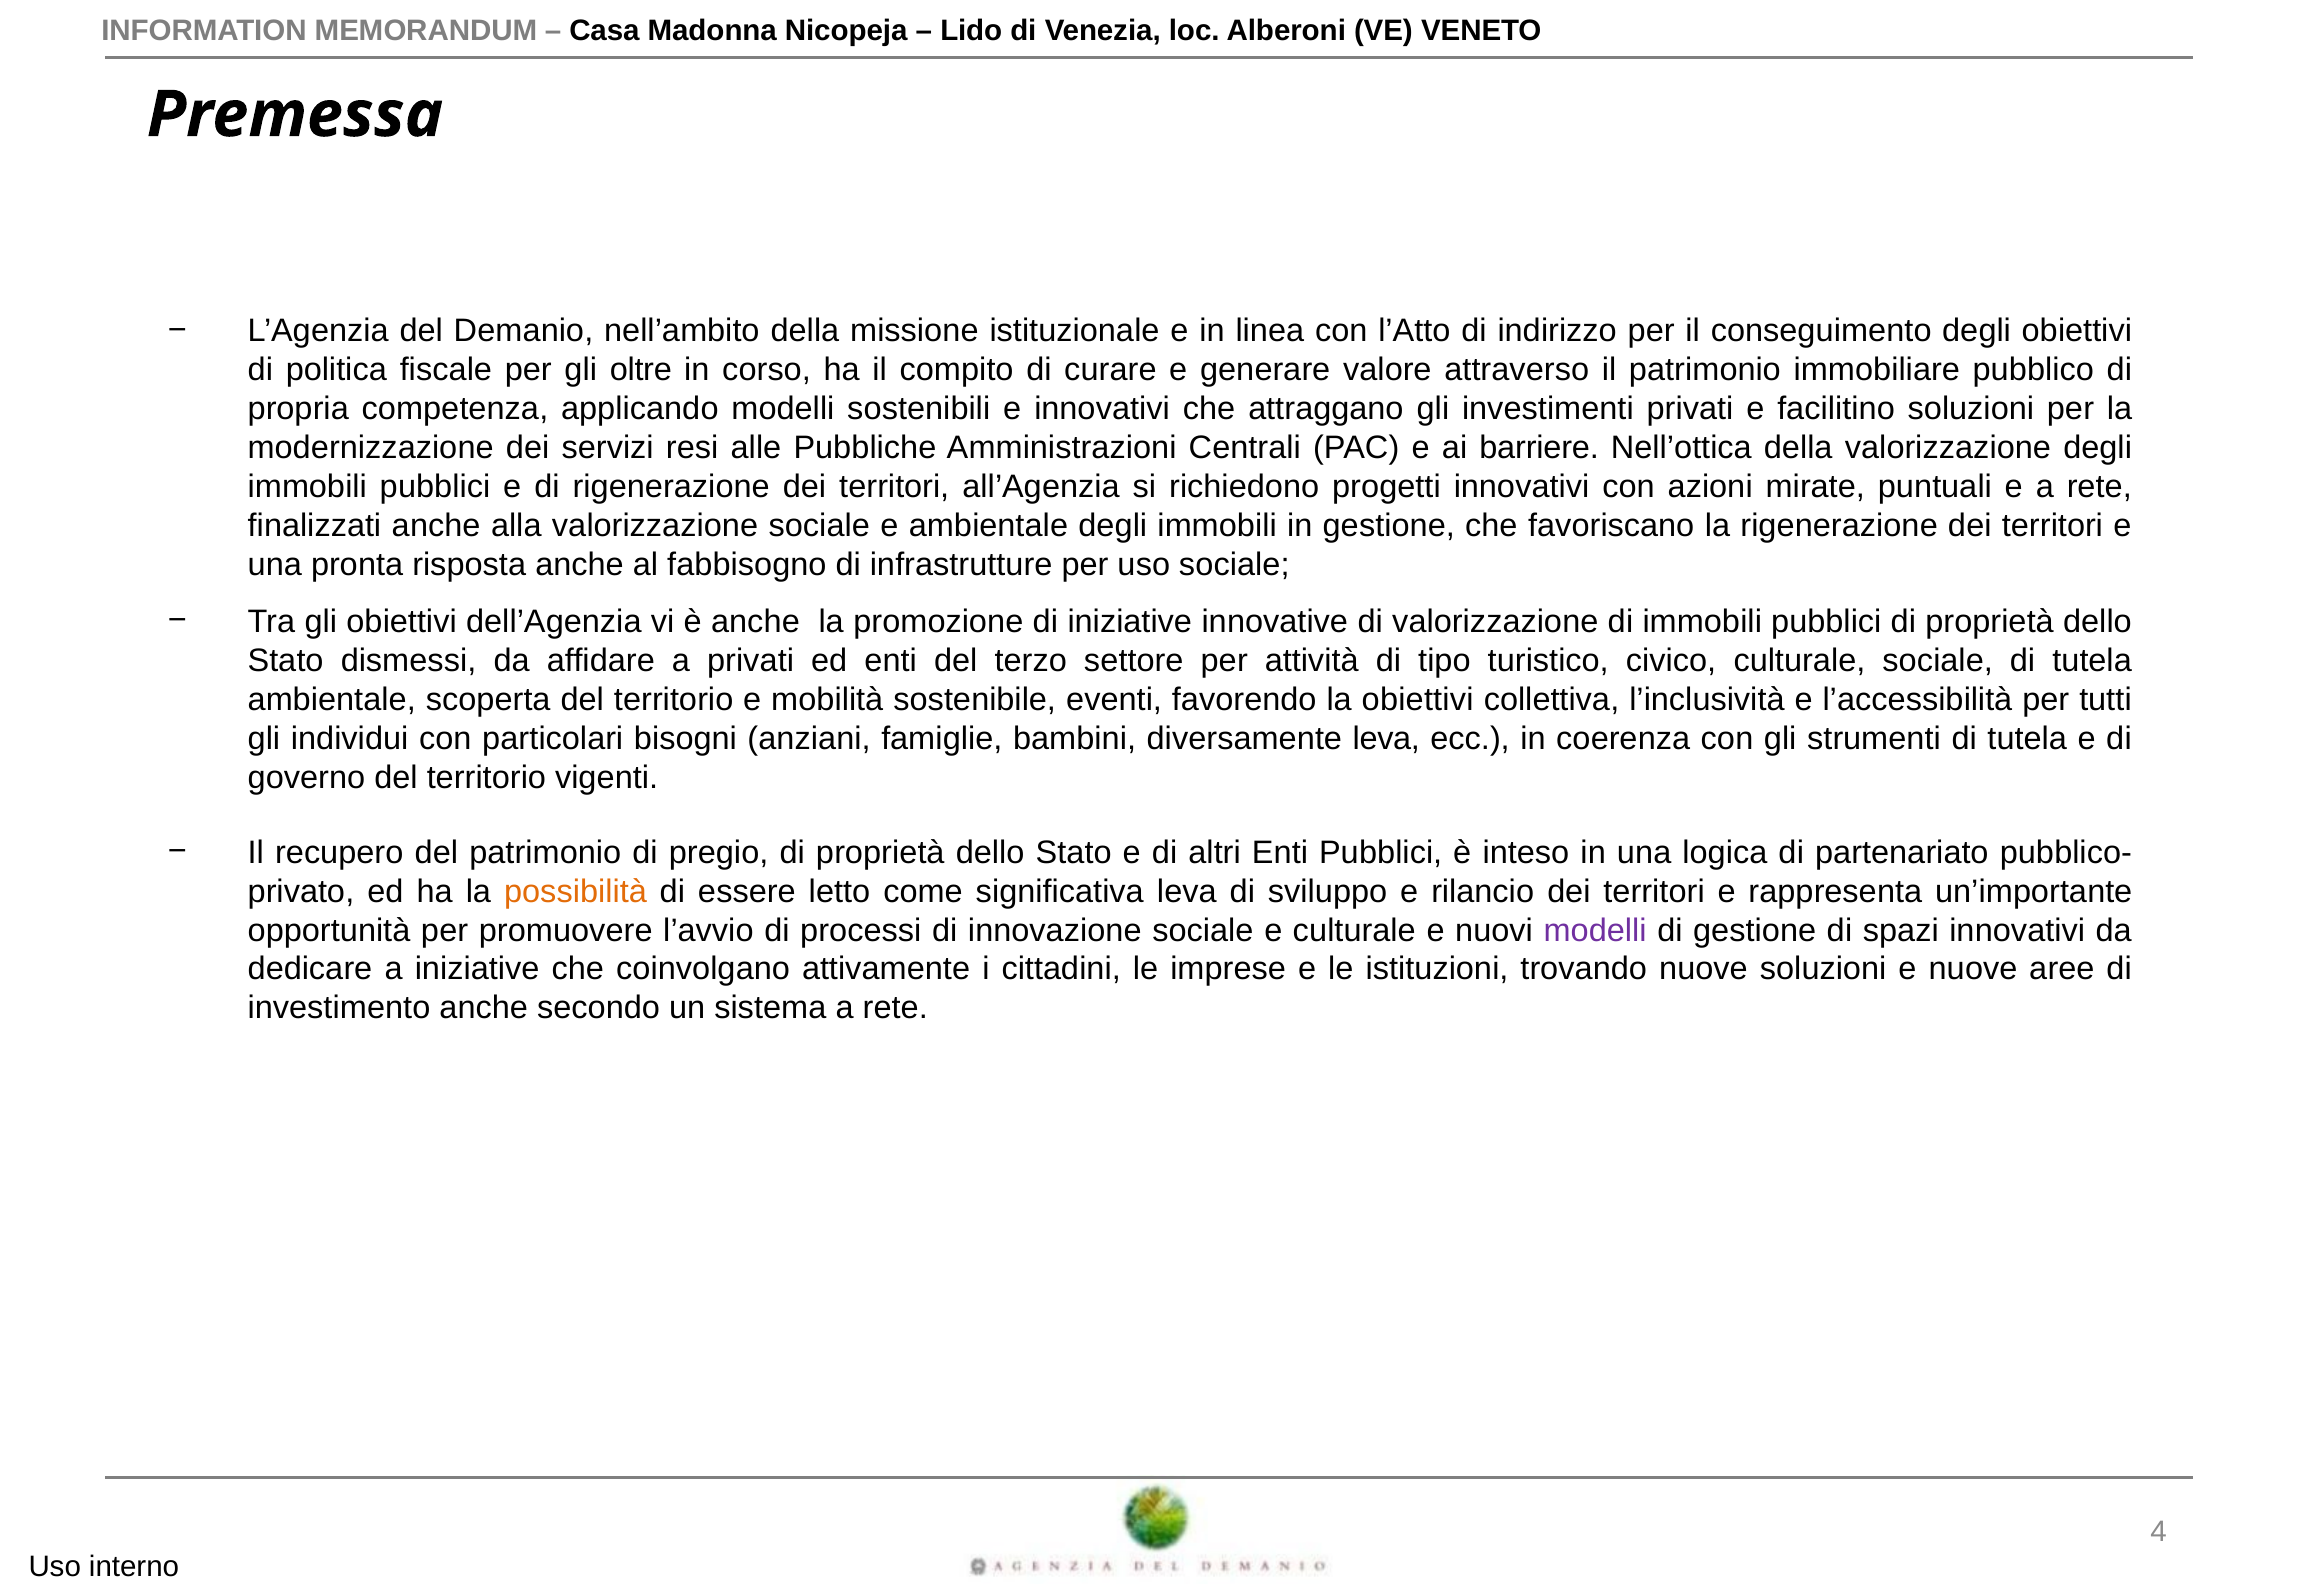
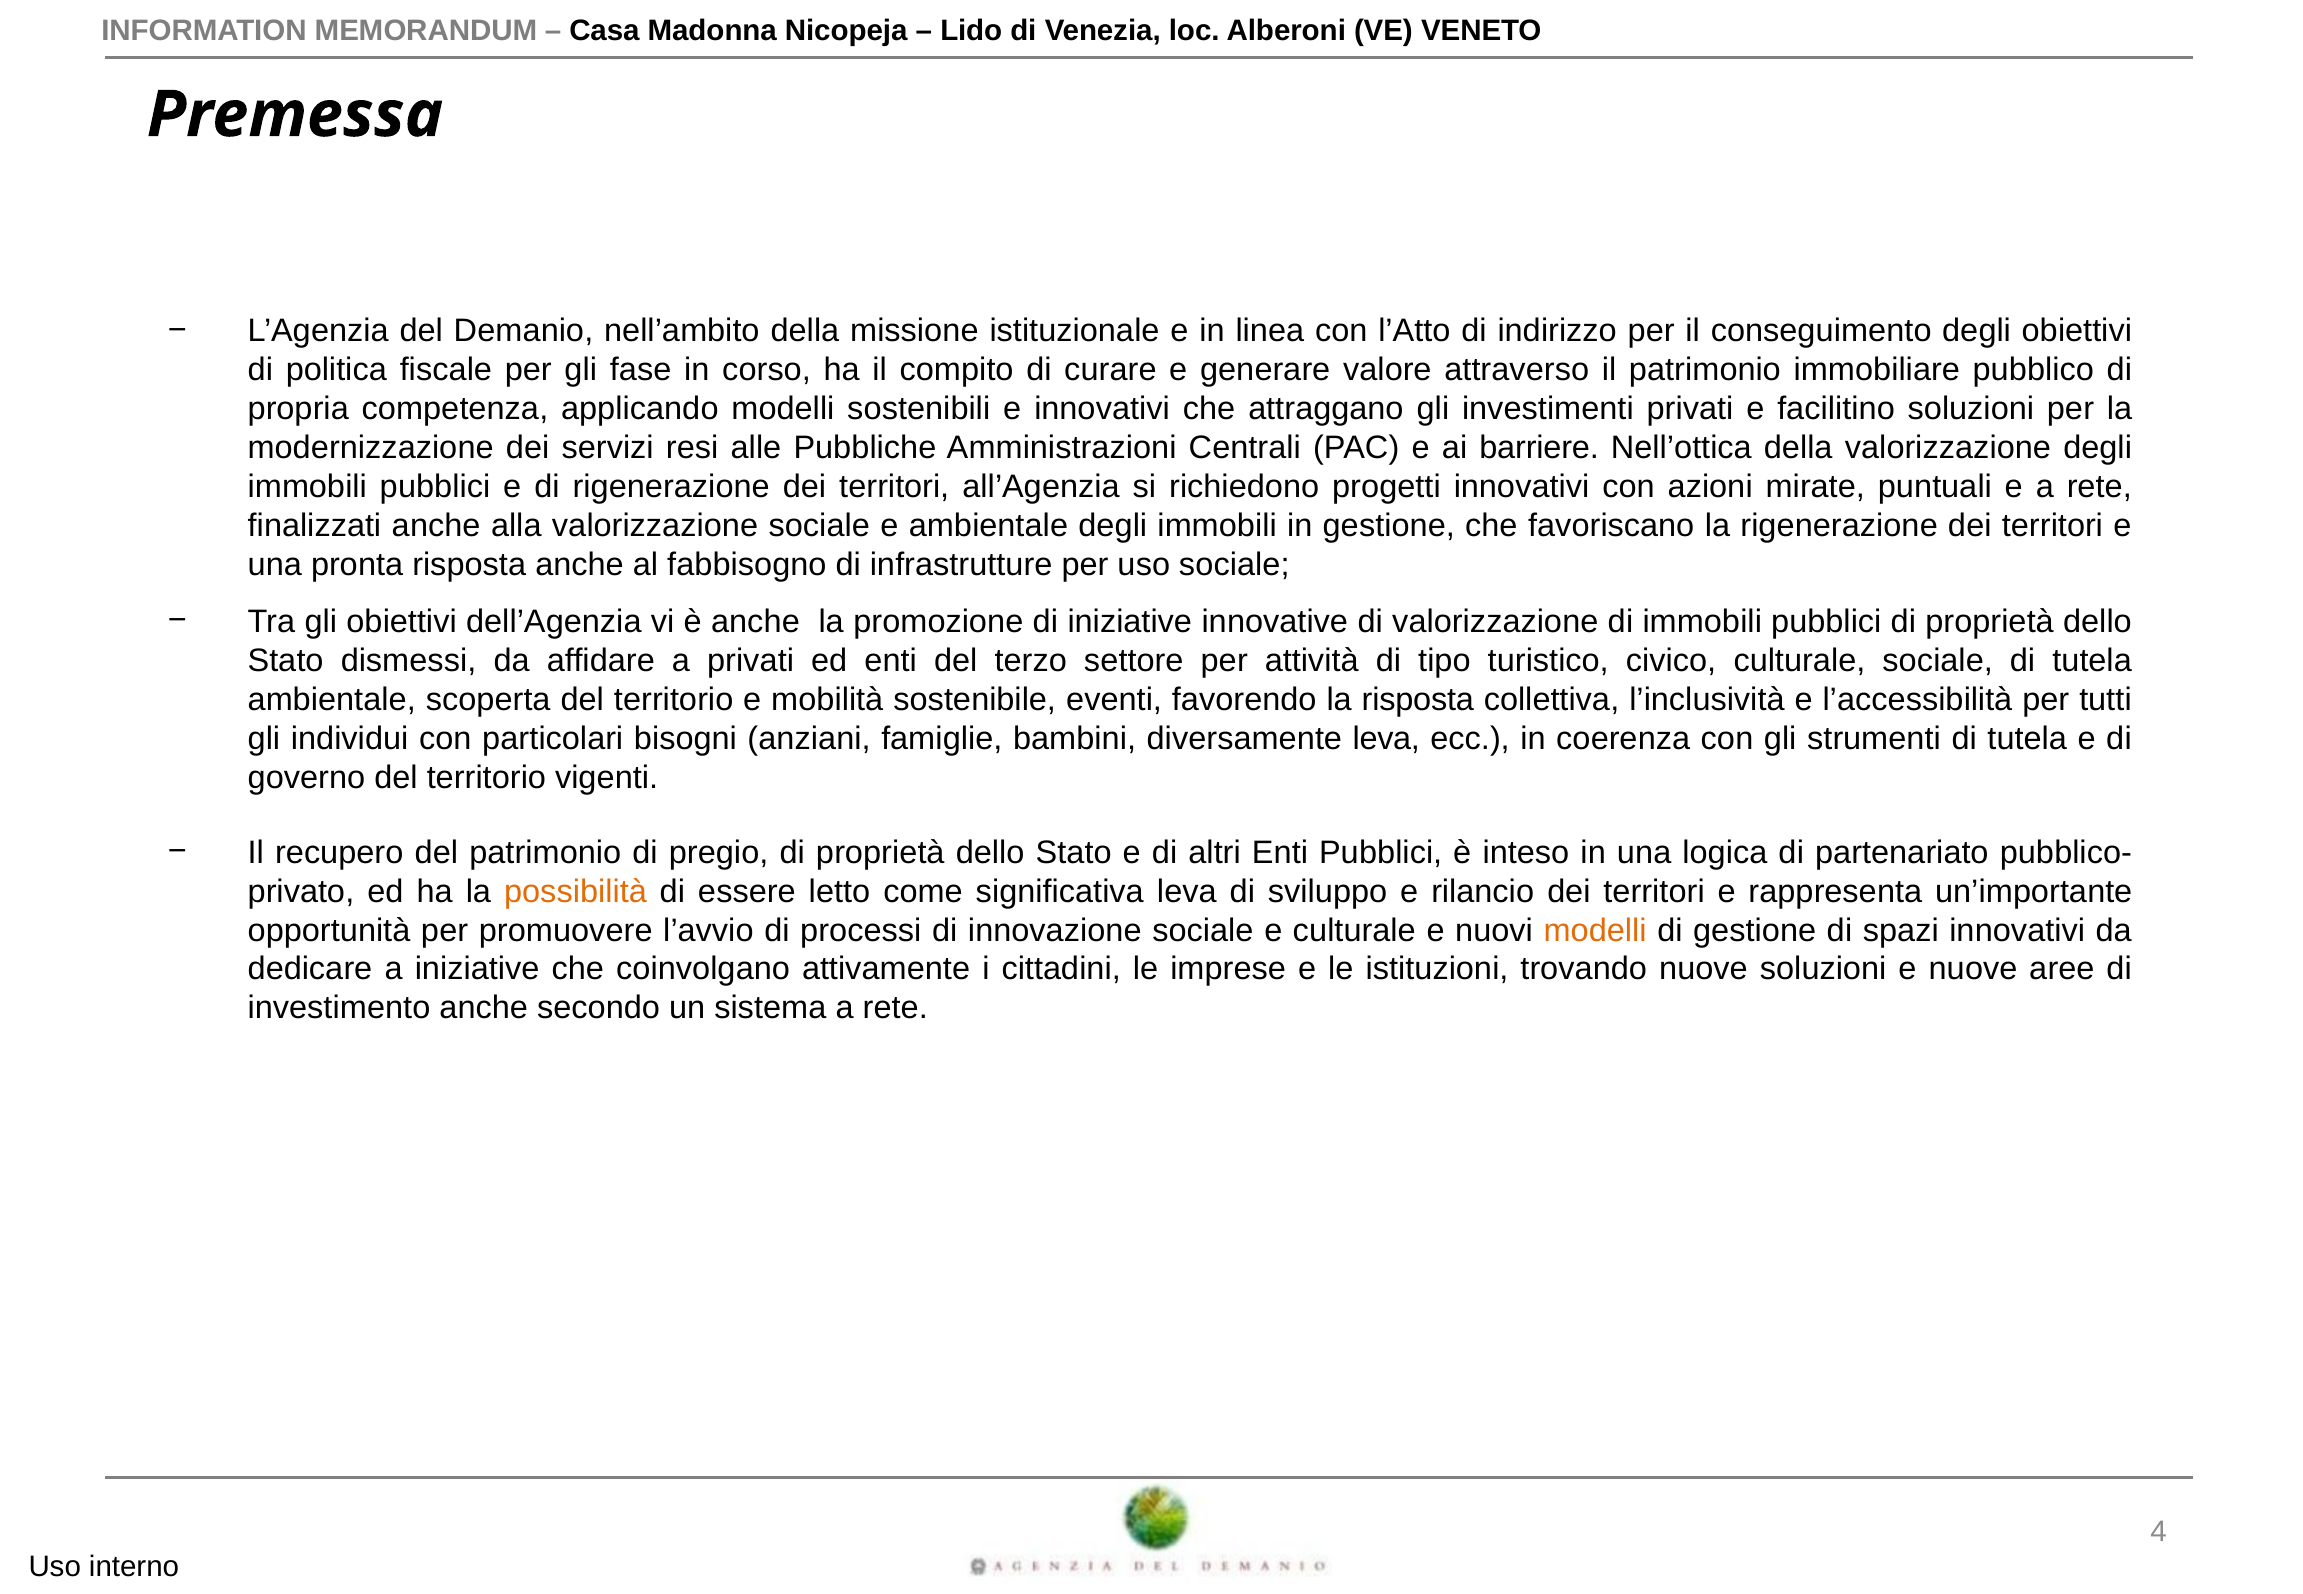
oltre: oltre -> fase
la obiettivi: obiettivi -> risposta
modelli at (1595, 931) colour: purple -> orange
